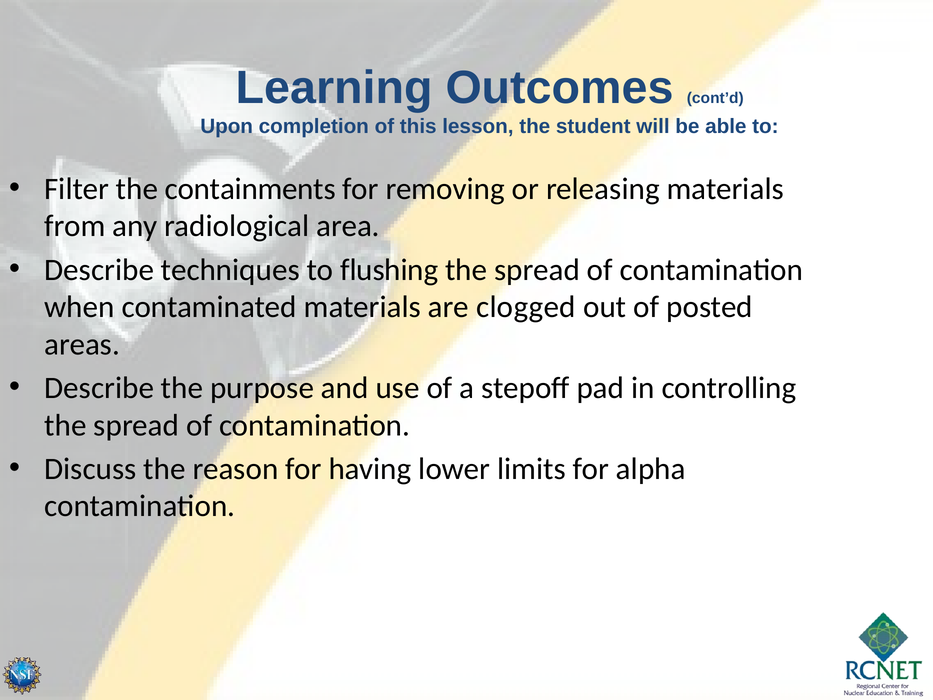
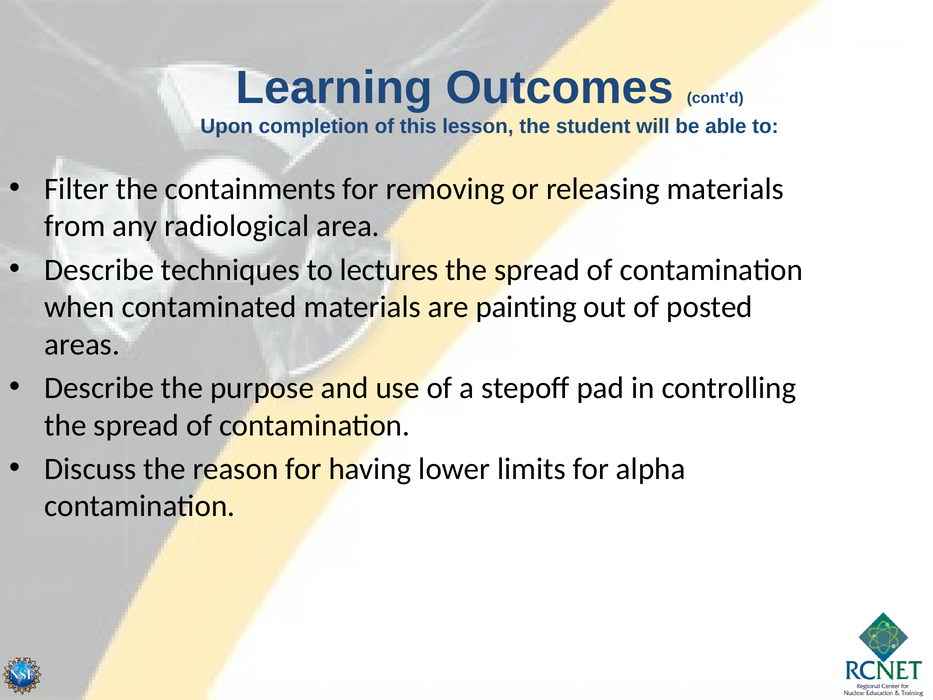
flushing: flushing -> lectures
clogged: clogged -> painting
